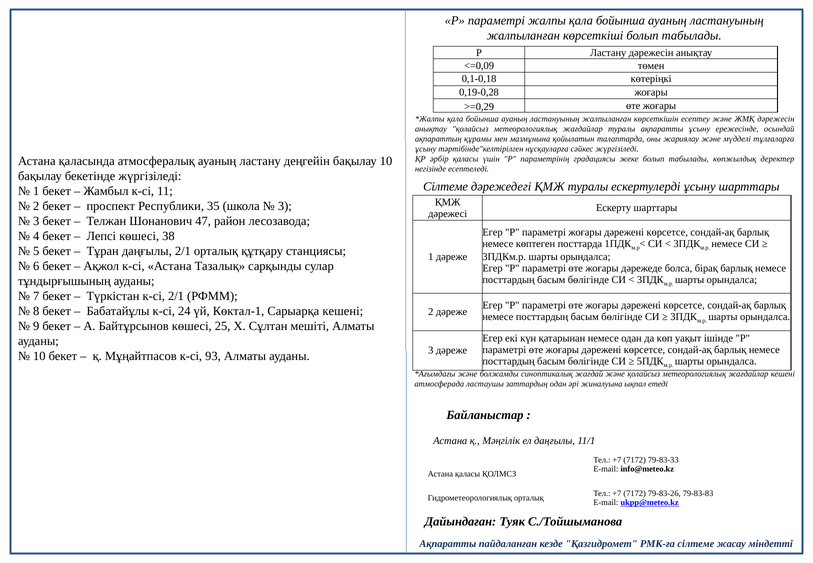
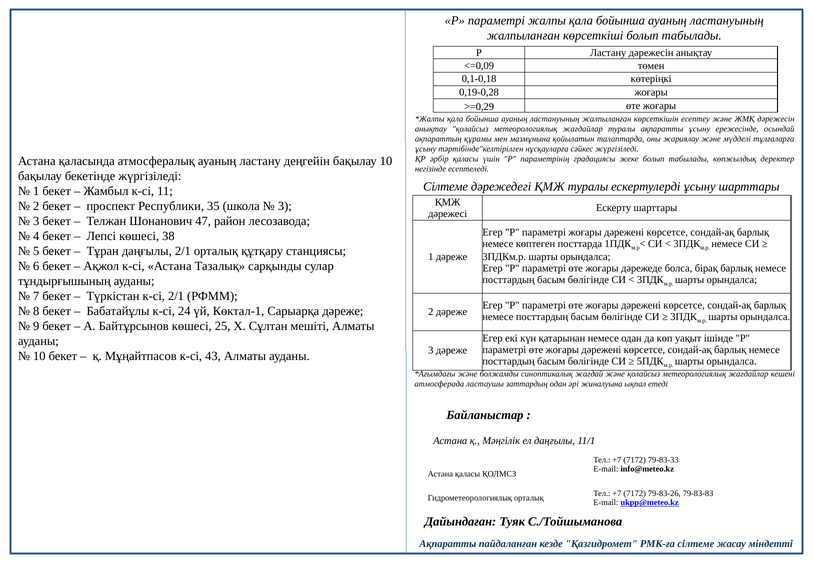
Сарыарқа кешені: кешені -> дәреже
93: 93 -> 43
